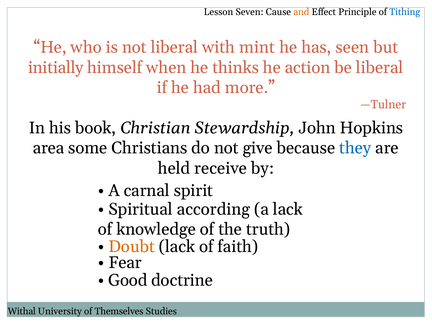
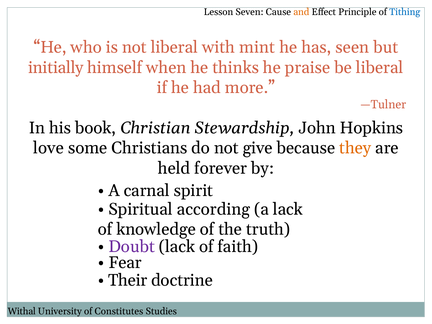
action: action -> praise
area: area -> love
they colour: blue -> orange
receive: receive -> forever
Doubt colour: orange -> purple
Good: Good -> Their
Themselves: Themselves -> Constitutes
